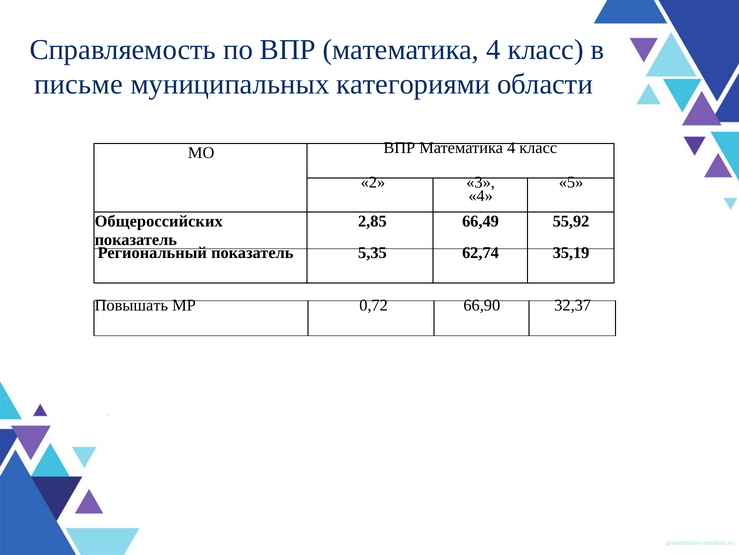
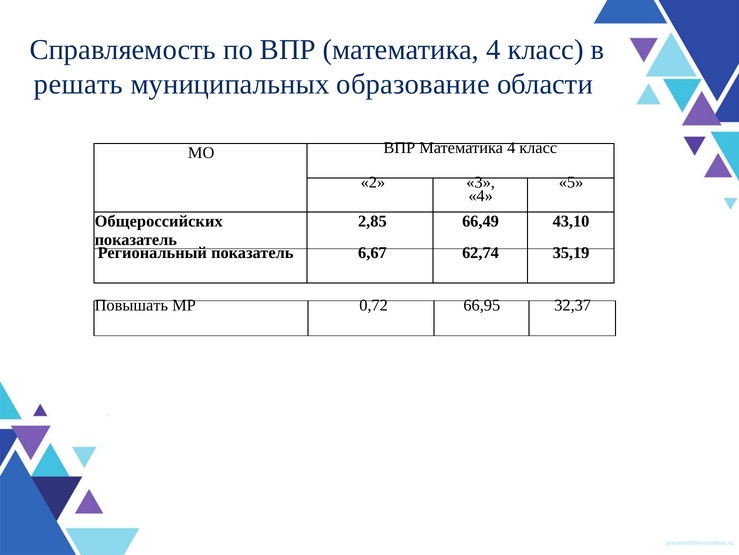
письме: письме -> решать
категориями: категориями -> образование
55,92: 55,92 -> 43,10
5,35: 5,35 -> 6,67
66,90: 66,90 -> 66,95
